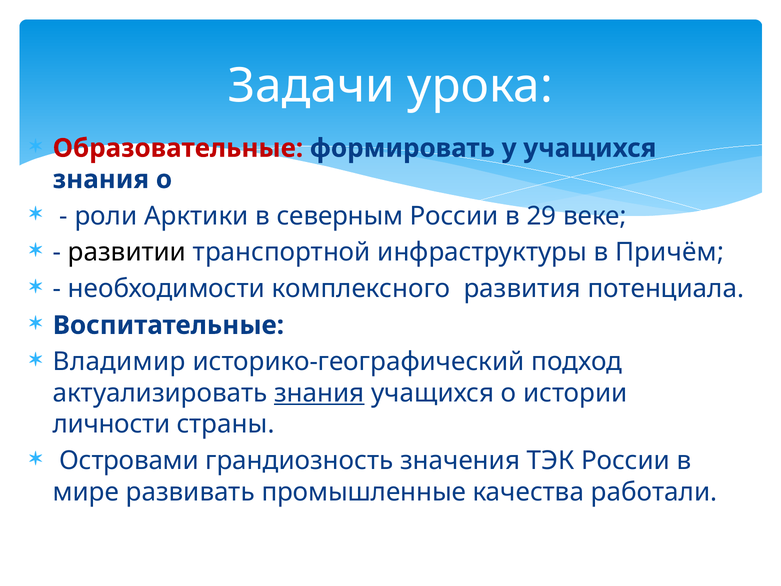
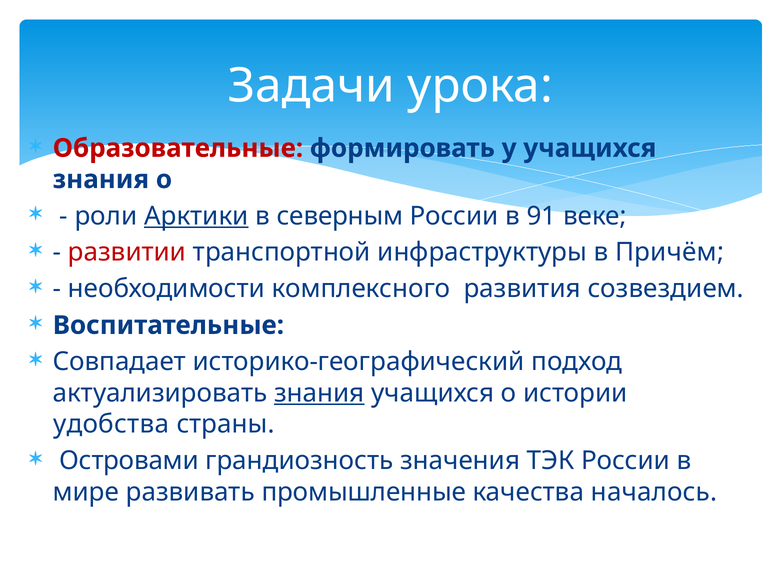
Арктики underline: none -> present
29: 29 -> 91
развитии colour: black -> red
потенциала: потенциала -> созвездием
Владимир: Владимир -> Совпадает
личности: личности -> удобства
работали: работали -> началось
